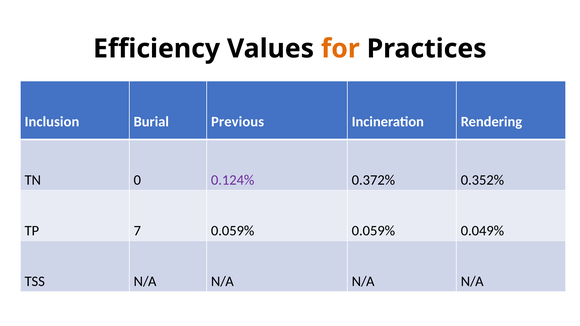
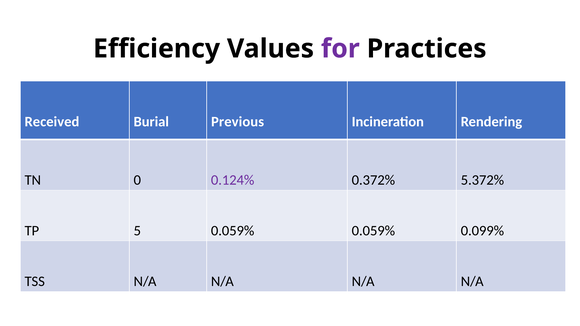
for colour: orange -> purple
Inclusion: Inclusion -> Received
0.352%: 0.352% -> 5.372%
7: 7 -> 5
0.049%: 0.049% -> 0.099%
